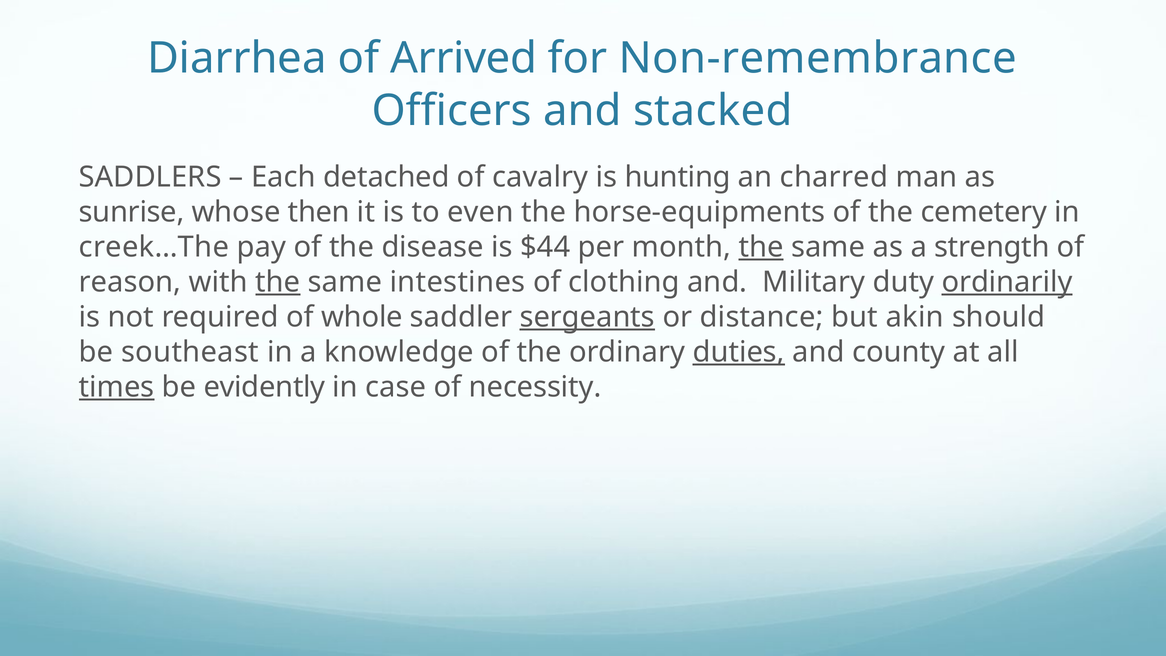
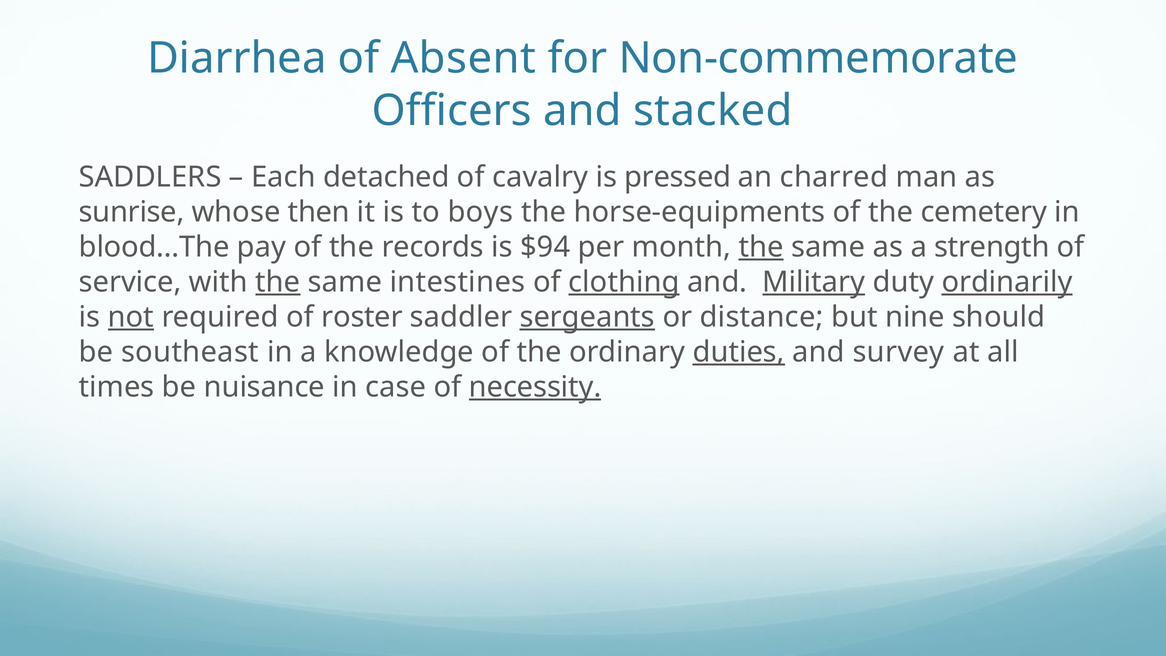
Arrived: Arrived -> Absent
Non-remembrance: Non-remembrance -> Non-commemorate
hunting: hunting -> pressed
even: even -> boys
creek…The: creek…The -> blood…The
disease: disease -> records
$44: $44 -> $94
reason: reason -> service
clothing underline: none -> present
Military underline: none -> present
not underline: none -> present
whole: whole -> roster
akin: akin -> nine
county: county -> survey
times underline: present -> none
evidently: evidently -> nuisance
necessity underline: none -> present
